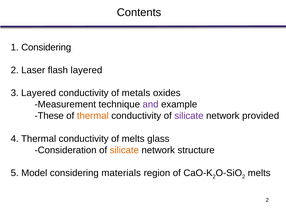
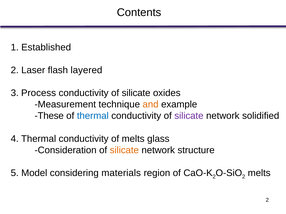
1 Considering: Considering -> Established
3 Layered: Layered -> Process
metals at (136, 93): metals -> silicate
and colour: purple -> orange
thermal at (93, 116) colour: orange -> blue
provided: provided -> solidified
